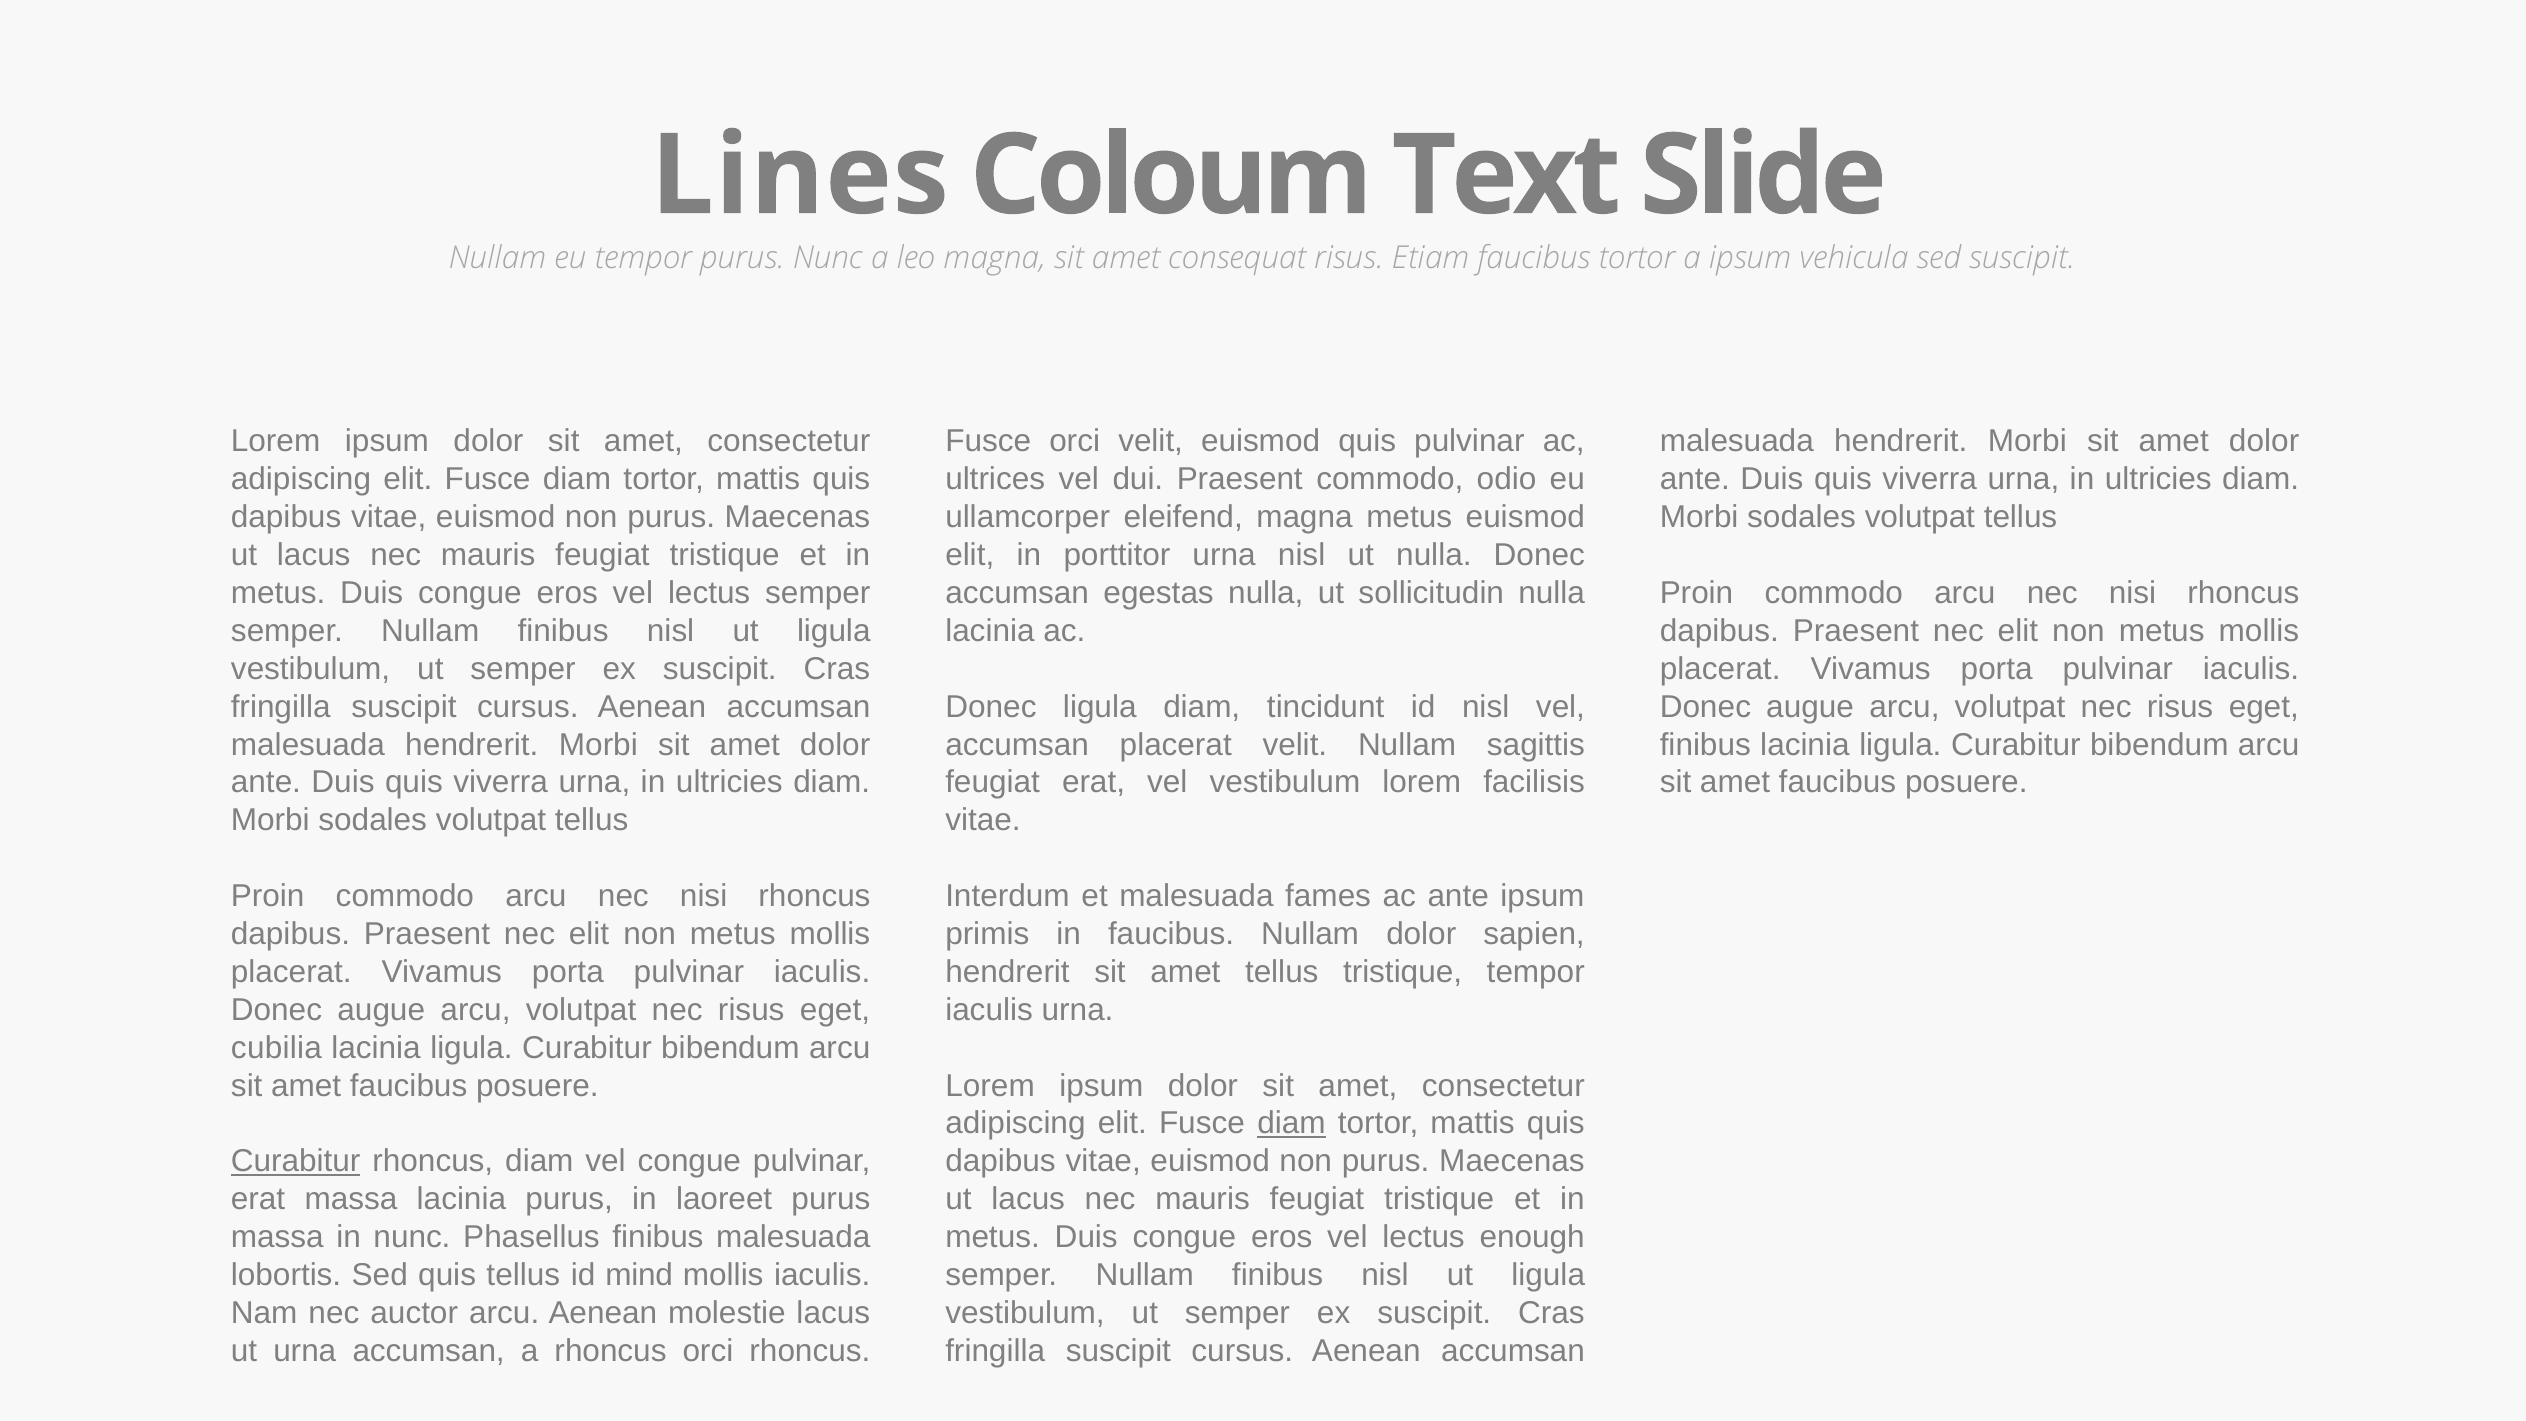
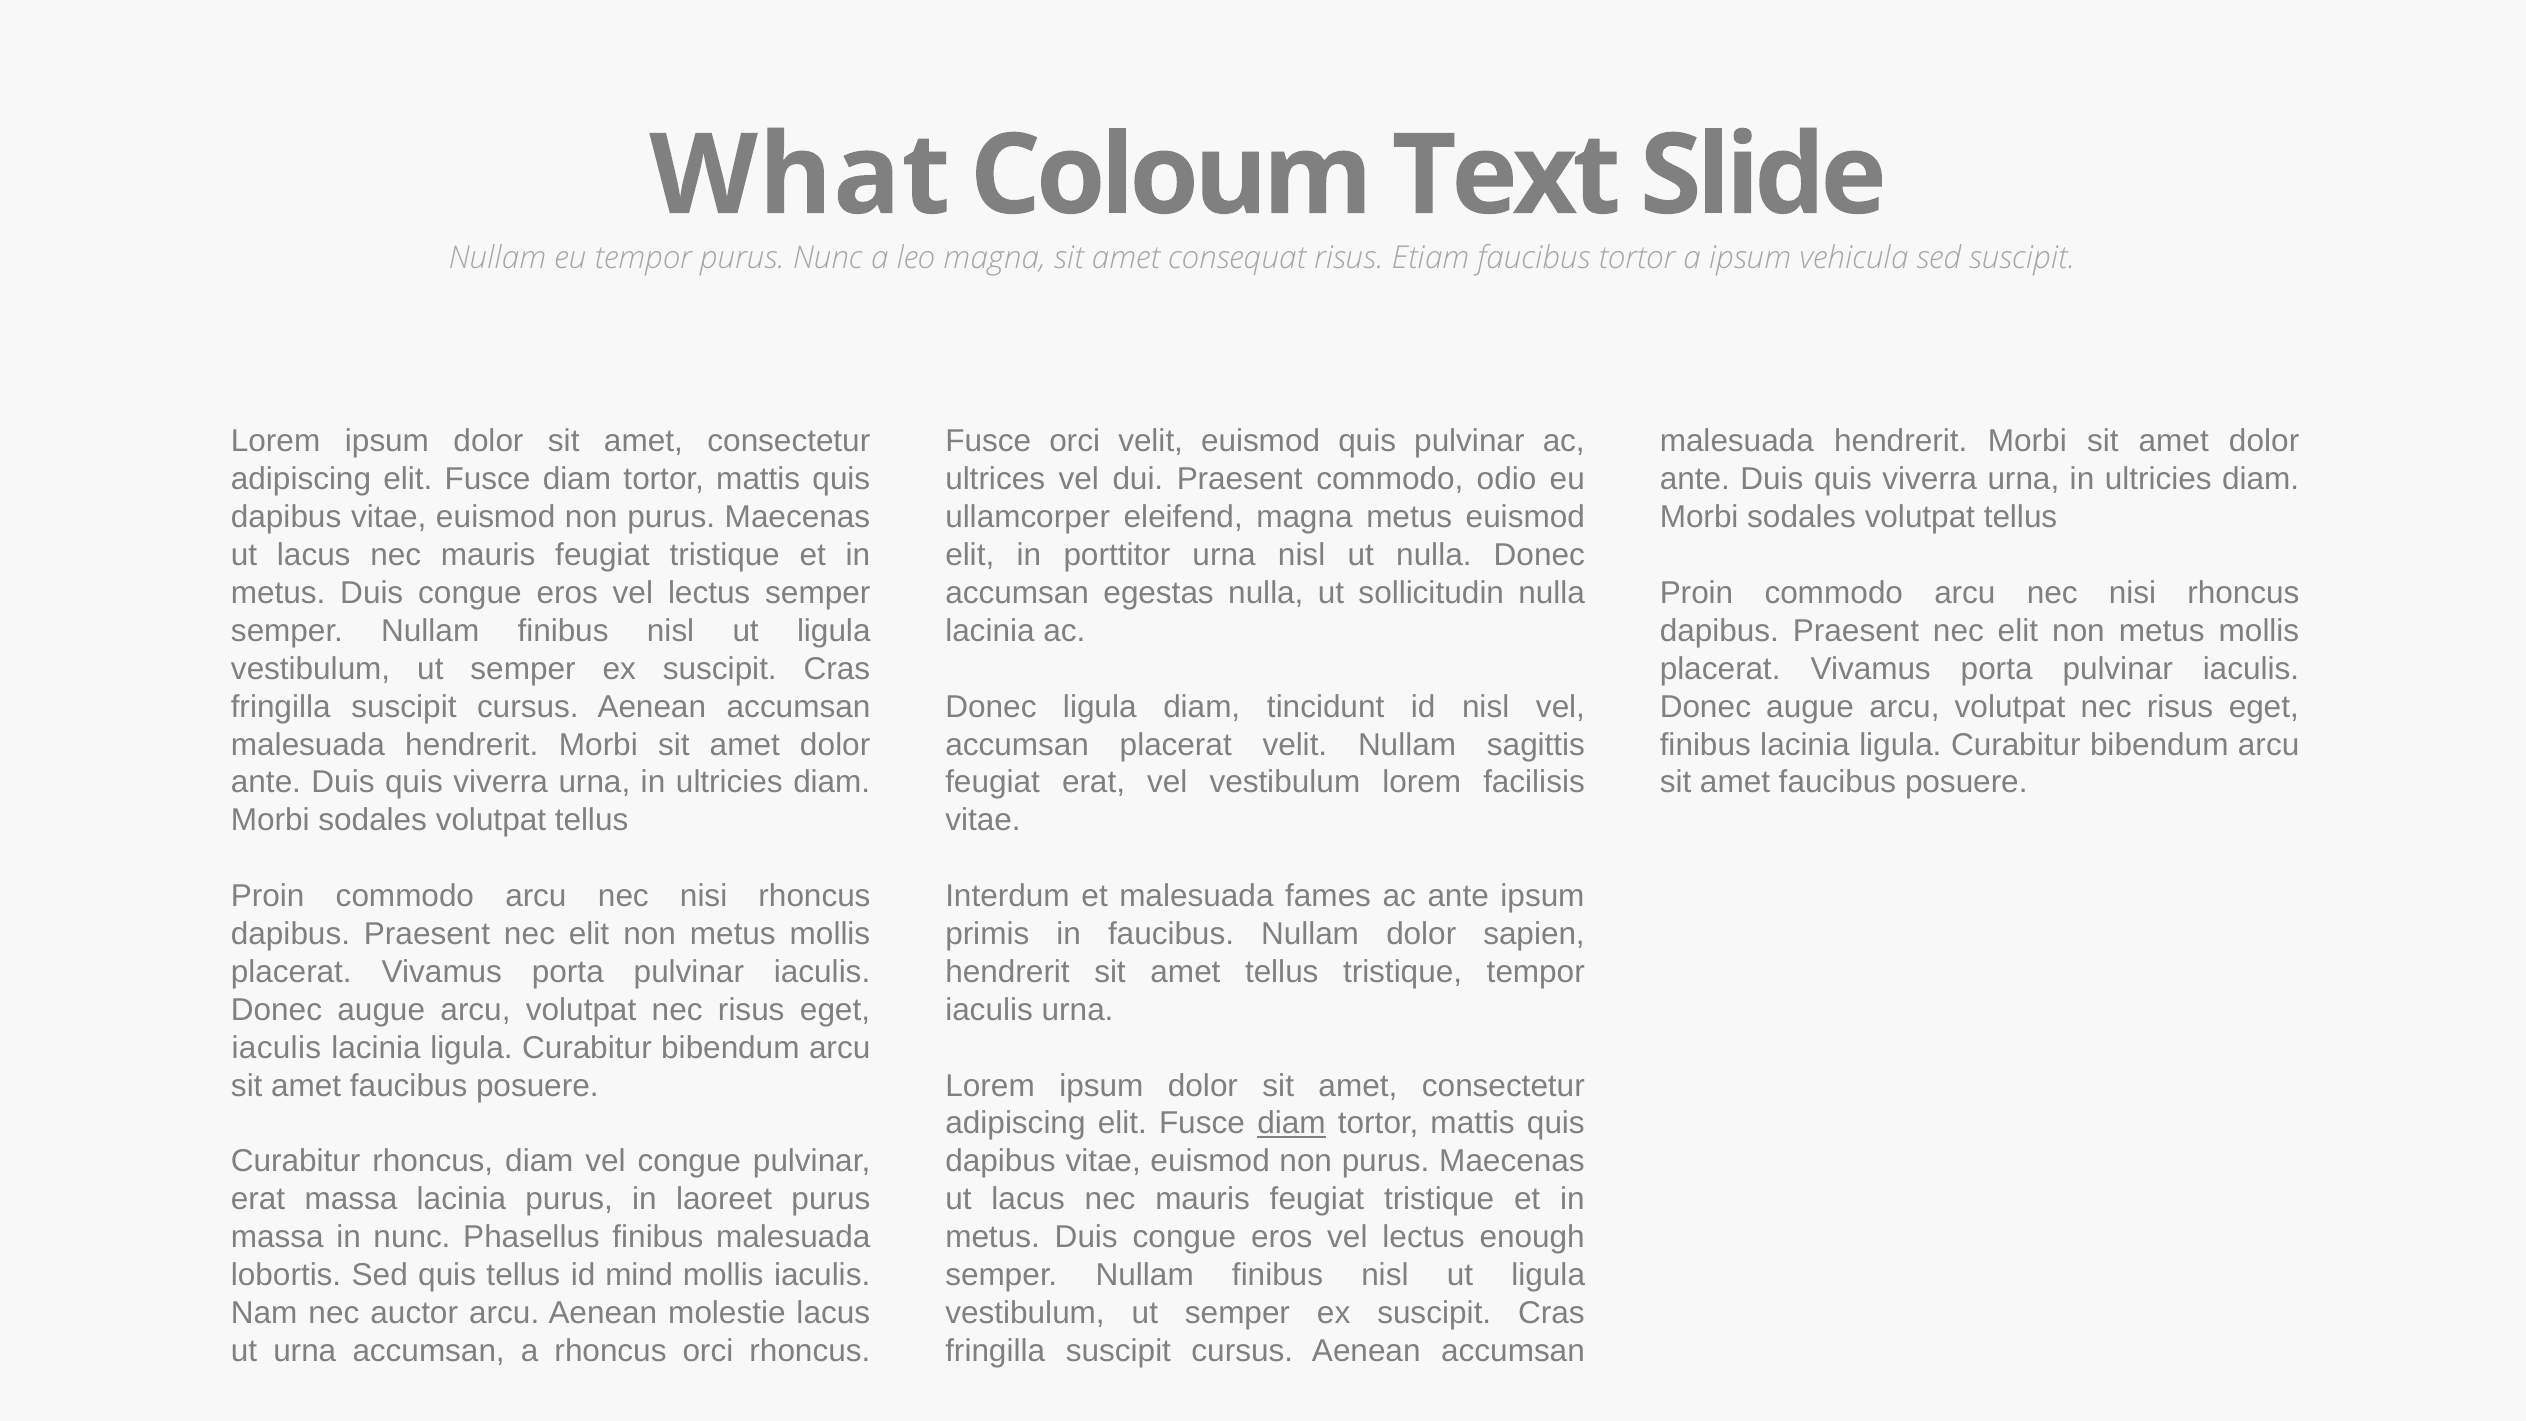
Lines: Lines -> What
cubilia at (276, 1048): cubilia -> iaculis
Curabitur at (296, 1161) underline: present -> none
